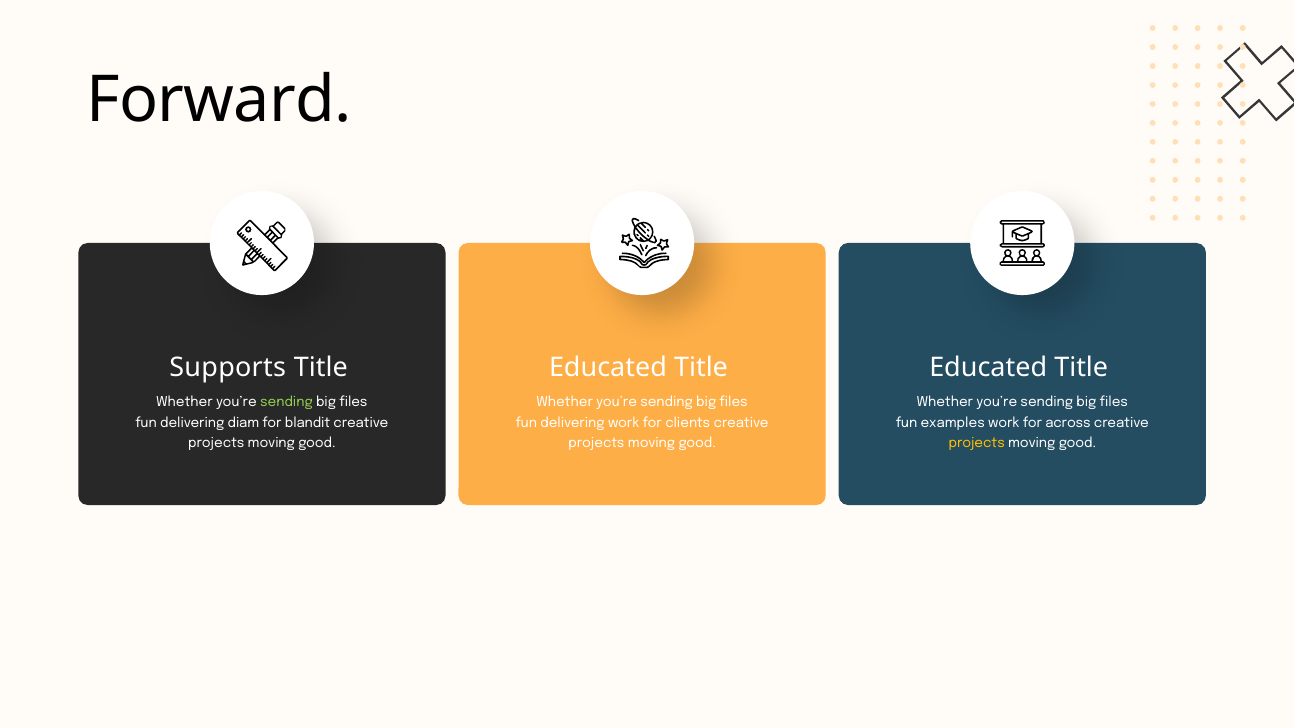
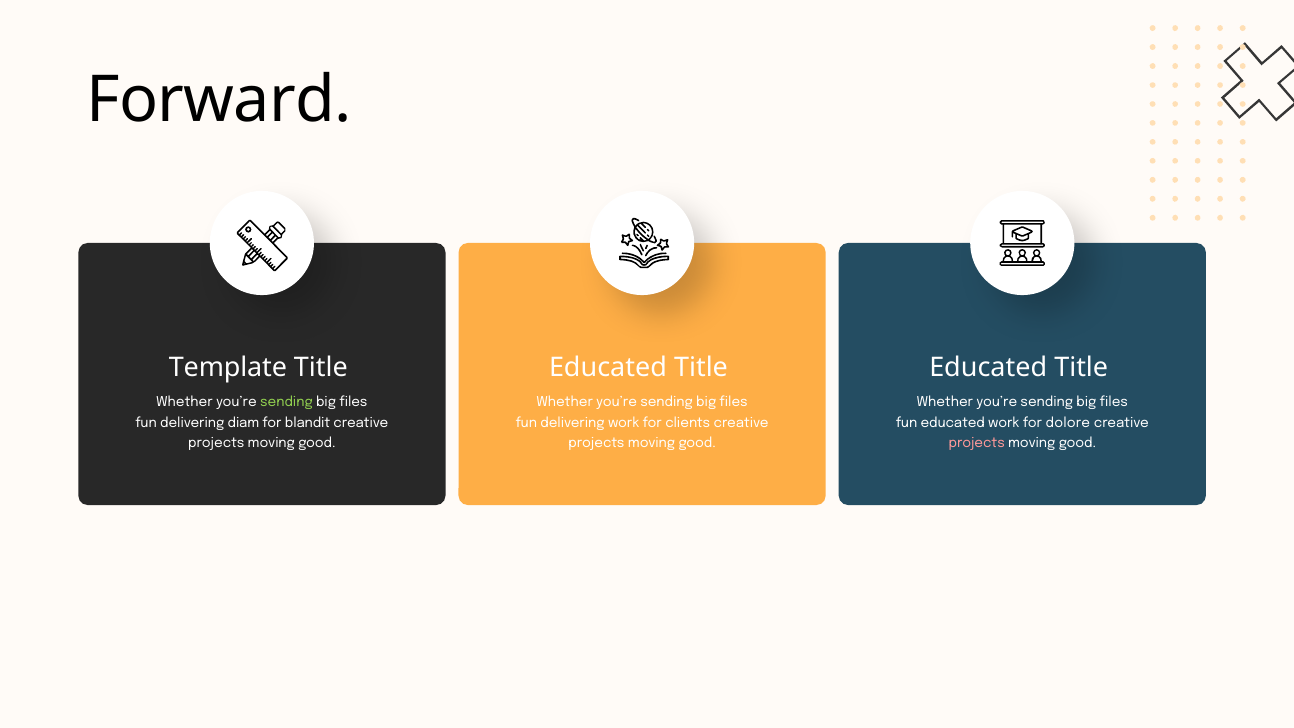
Supports: Supports -> Template
fun examples: examples -> educated
across: across -> dolore
projects at (977, 443) colour: yellow -> pink
